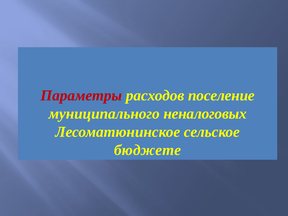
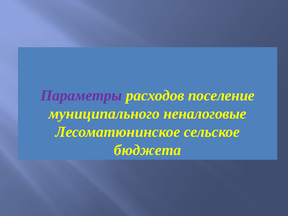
Параметры colour: red -> purple
неналоговых: неналоговых -> неналоговые
бюджете: бюджете -> бюджета
